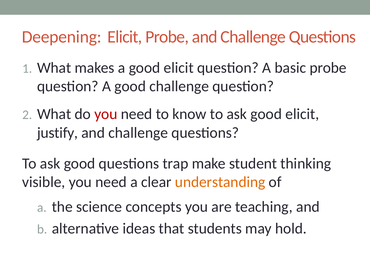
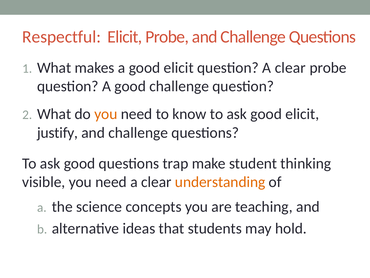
Deepening: Deepening -> Respectful
question A basic: basic -> clear
you at (106, 114) colour: red -> orange
